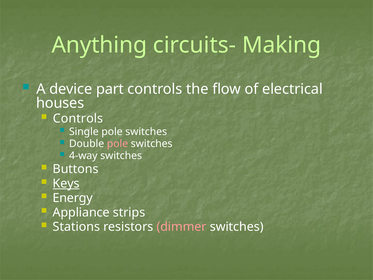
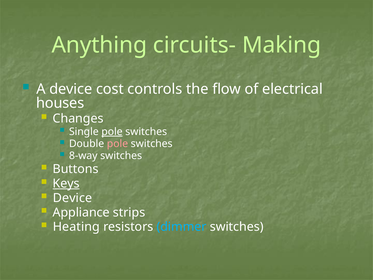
part: part -> cost
Controls at (78, 118): Controls -> Changes
pole at (112, 132) underline: none -> present
4-way: 4-way -> 8-way
Energy at (73, 198): Energy -> Device
Stations: Stations -> Heating
dimmer colour: pink -> light blue
